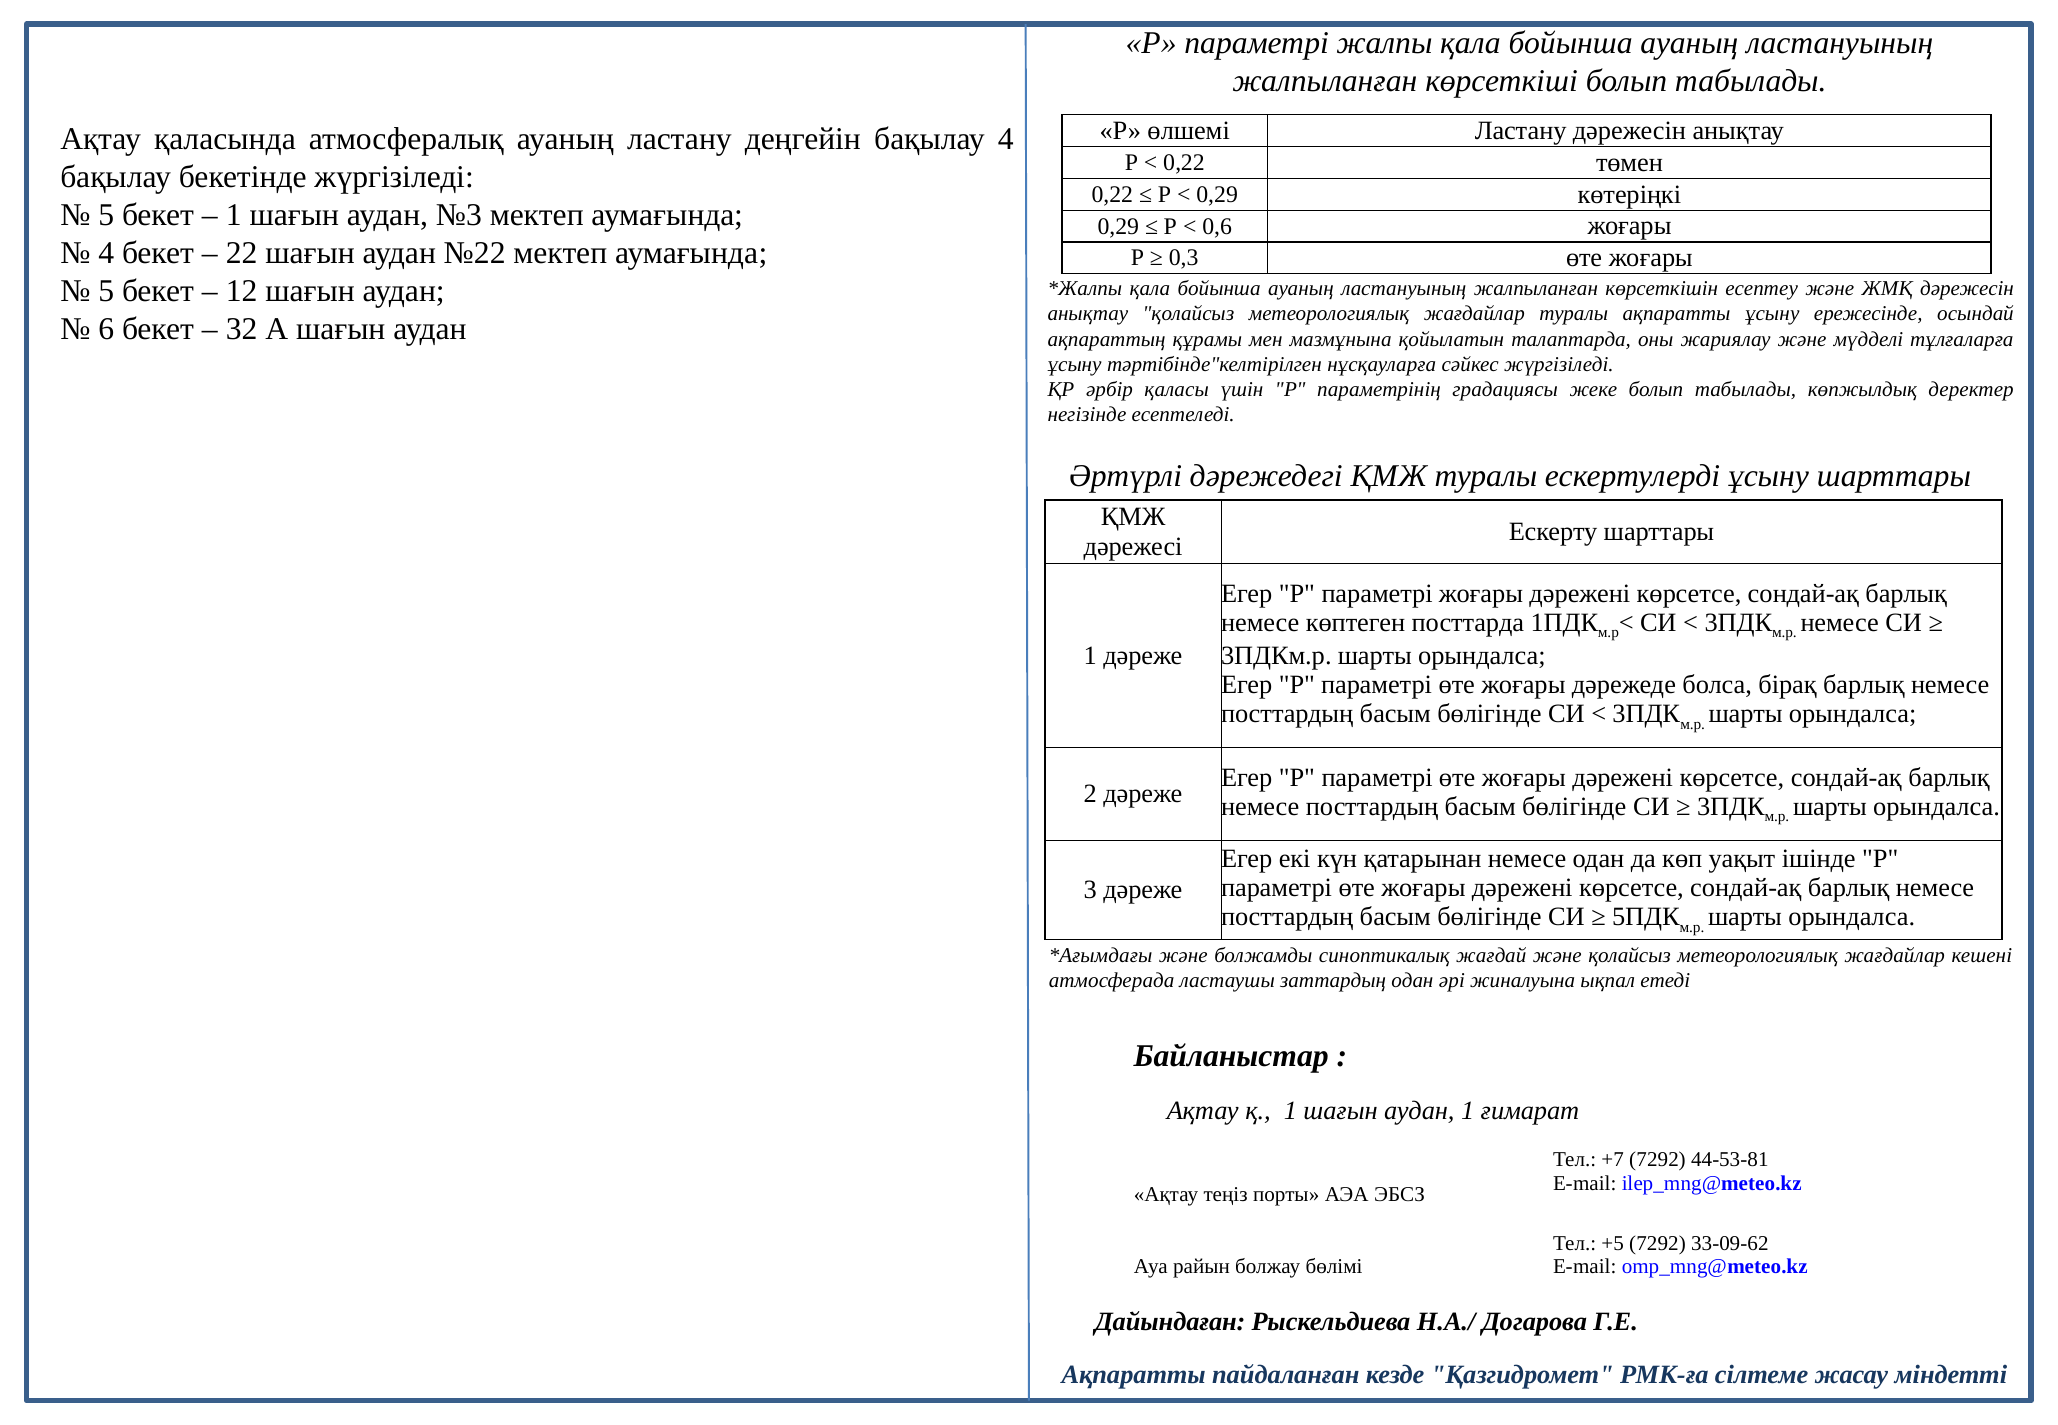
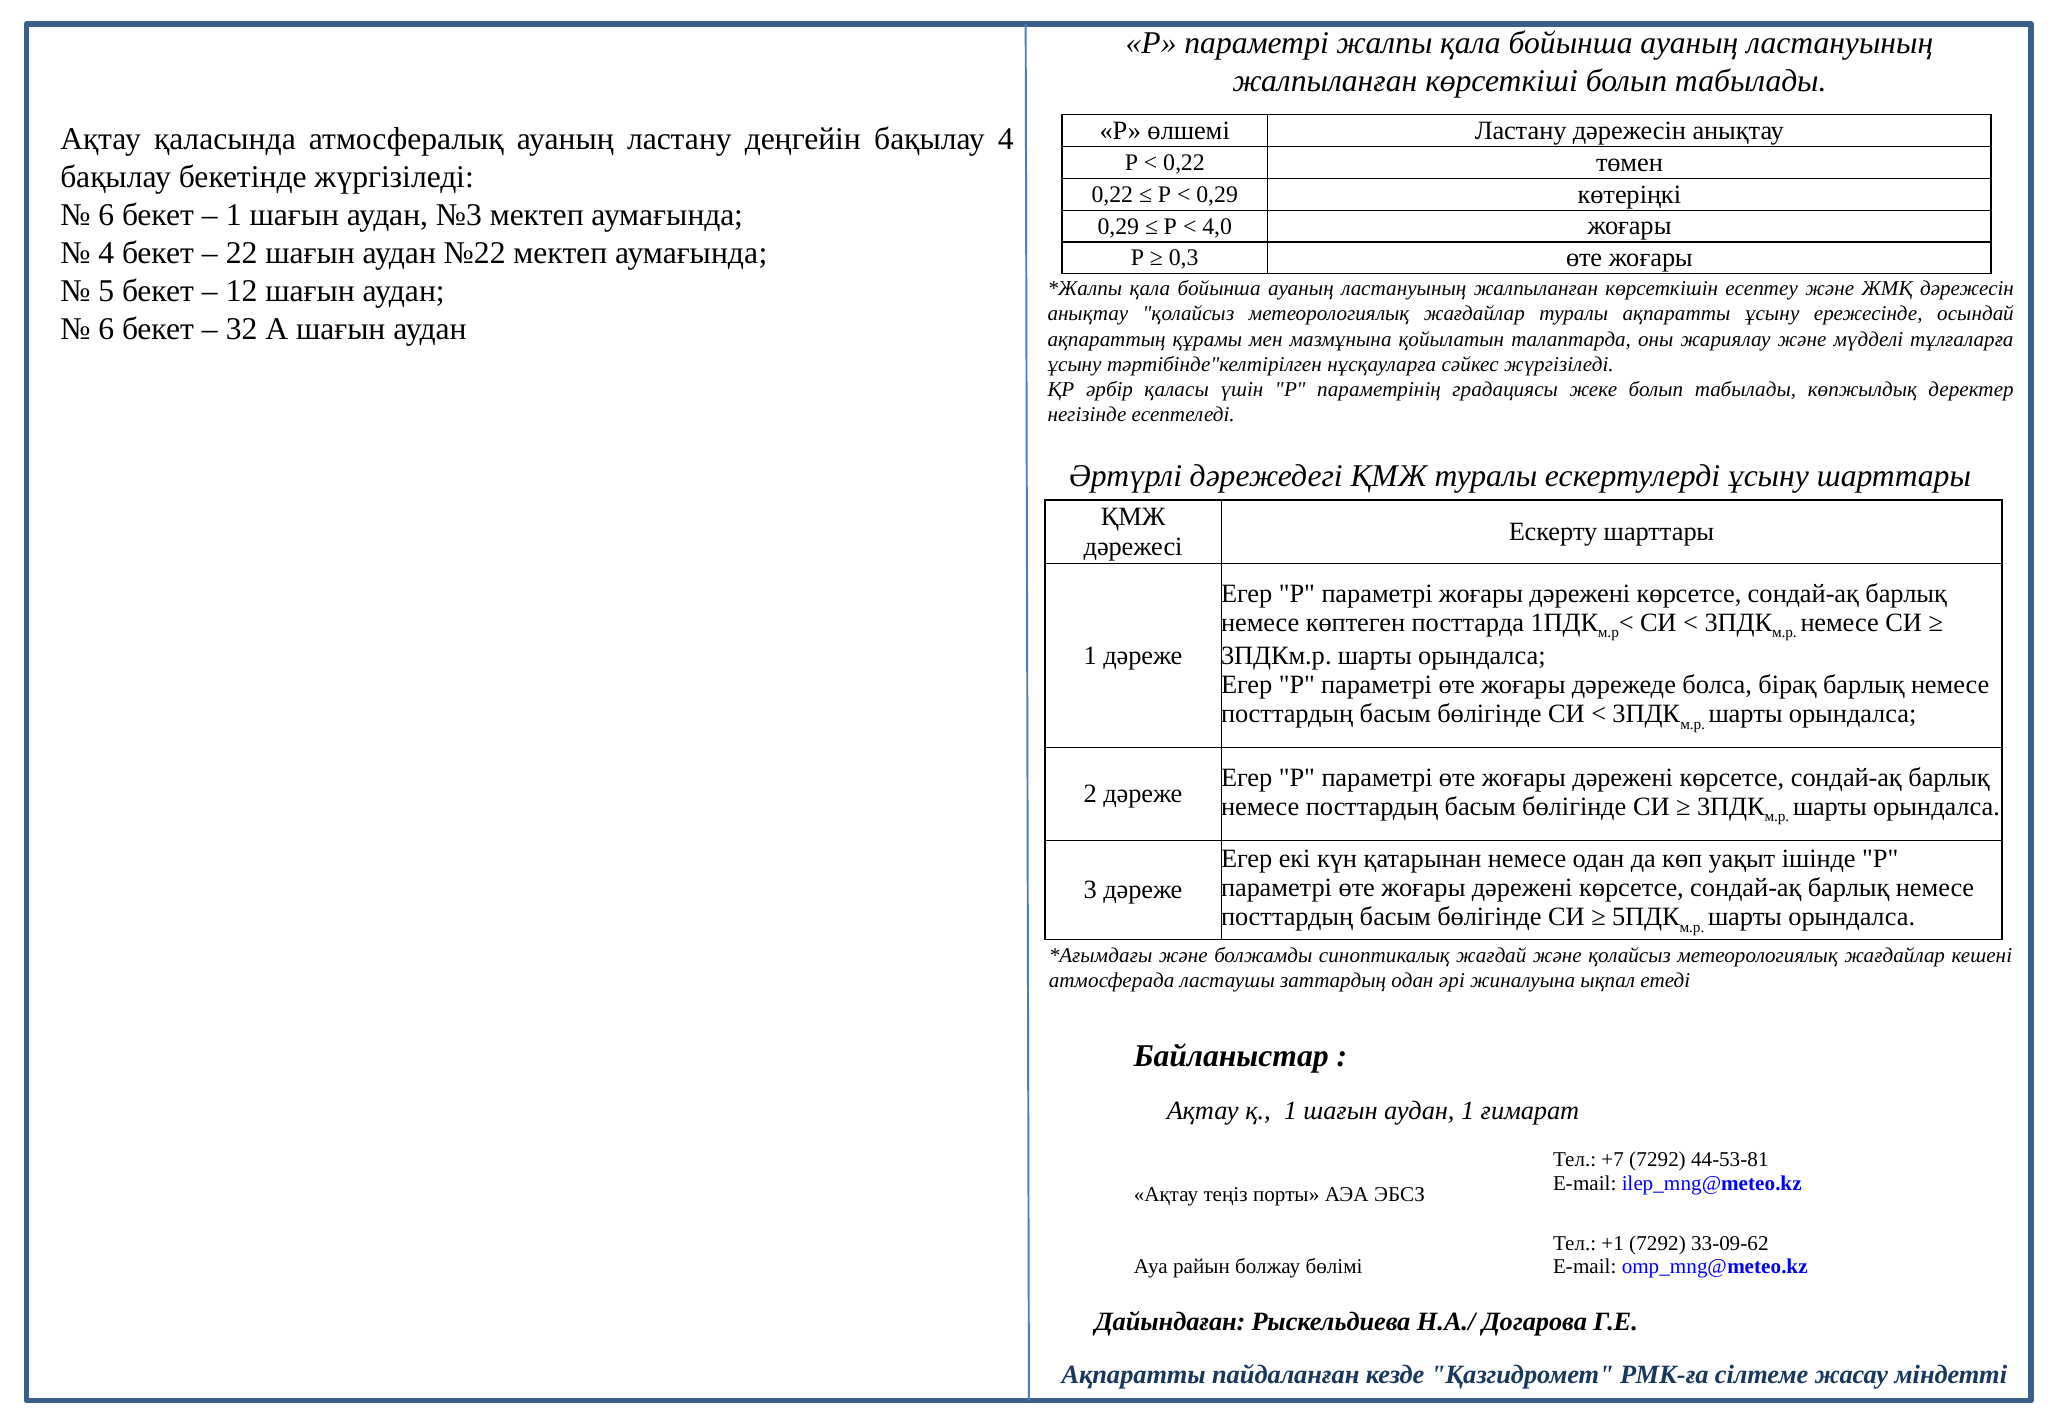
5 at (106, 215): 5 -> 6
0,6: 0,6 -> 4,0
+5: +5 -> +1
